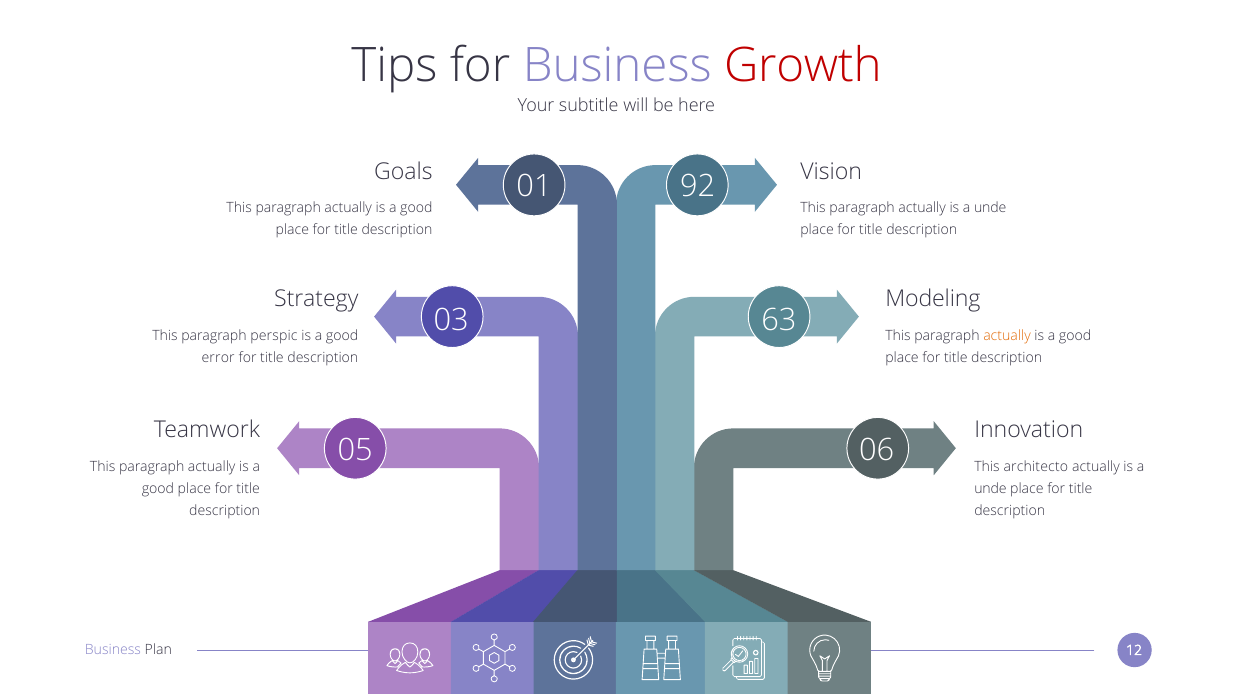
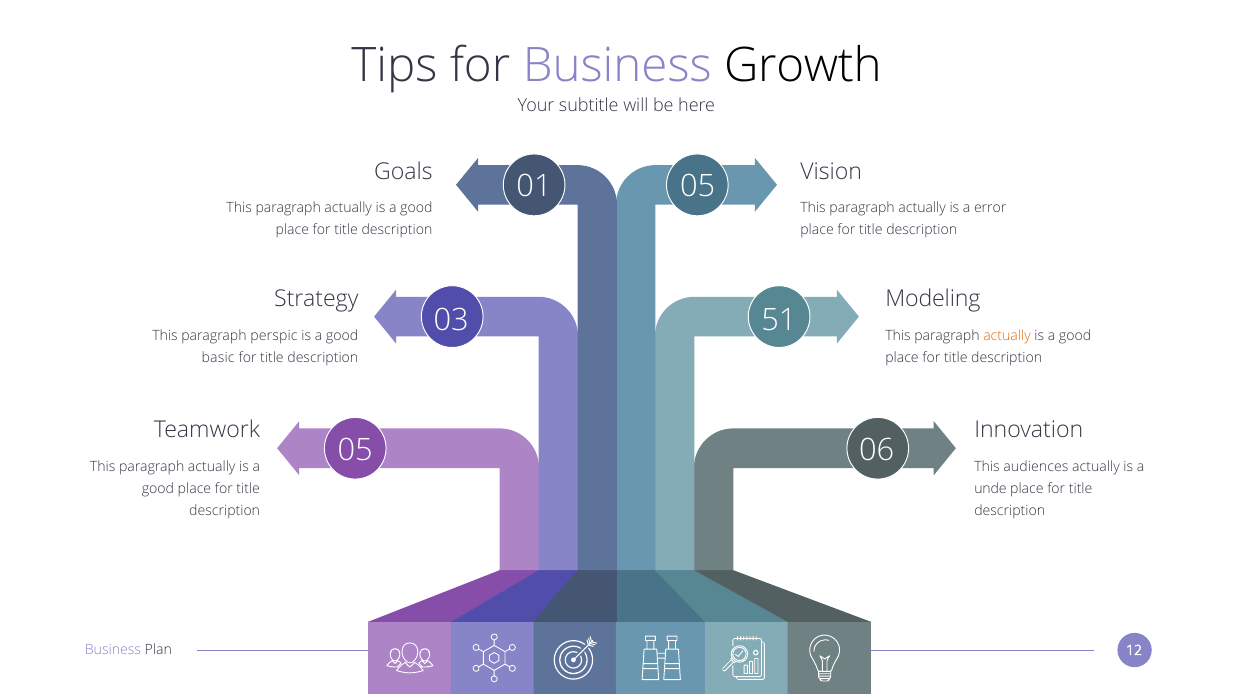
Growth colour: red -> black
01 92: 92 -> 05
unde at (990, 208): unde -> error
63: 63 -> 51
error: error -> basic
architecto: architecto -> audiences
